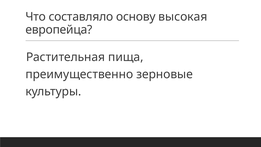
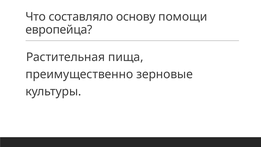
высокая: высокая -> помощи
